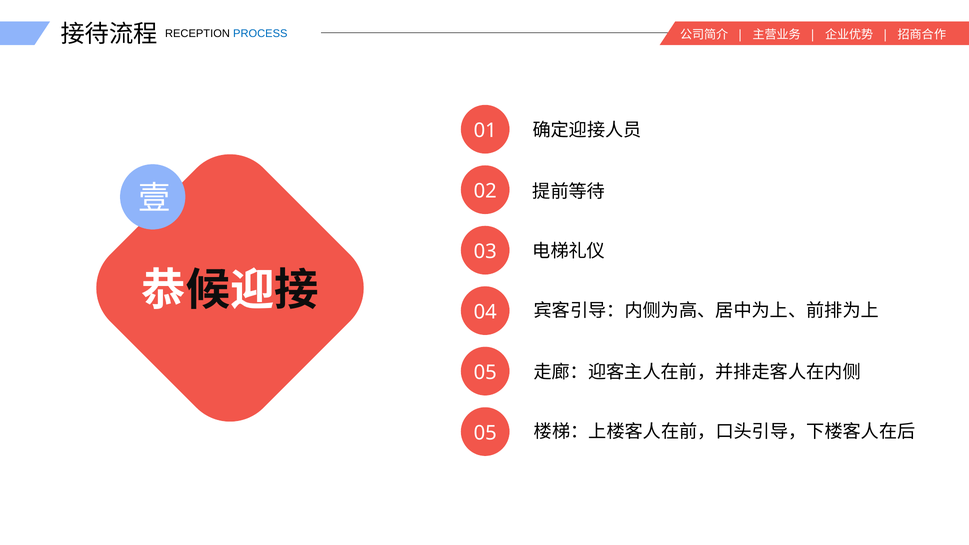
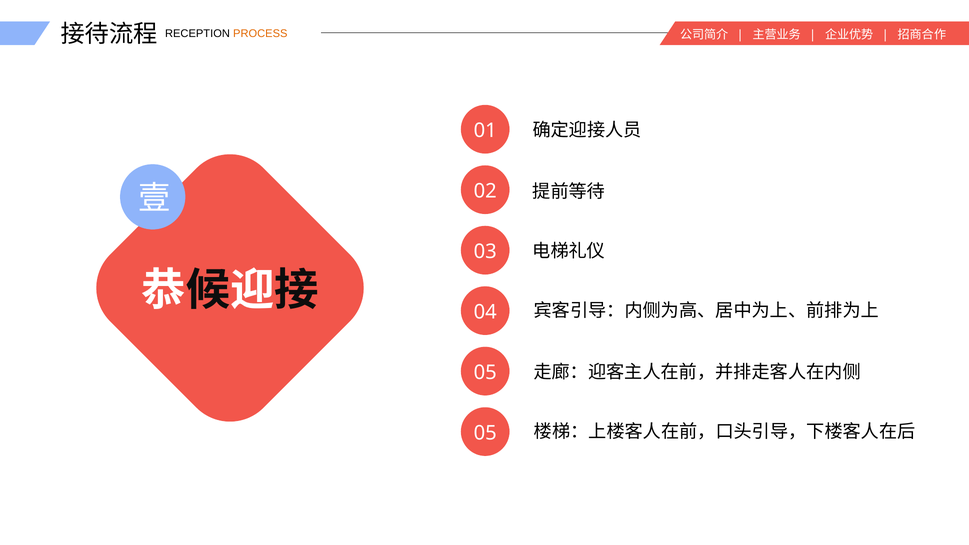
PROCESS colour: blue -> orange
